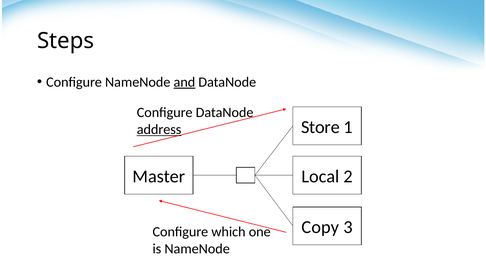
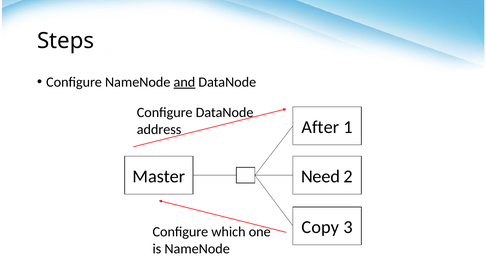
Store: Store -> After
address underline: present -> none
Local: Local -> Need
